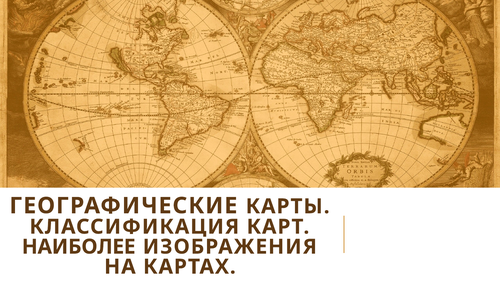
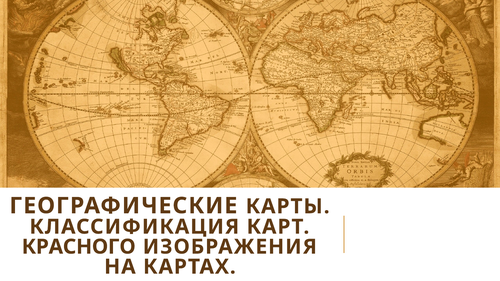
НАИБОЛЕЕ: НАИБОЛЕЕ -> КРАСНОГО
